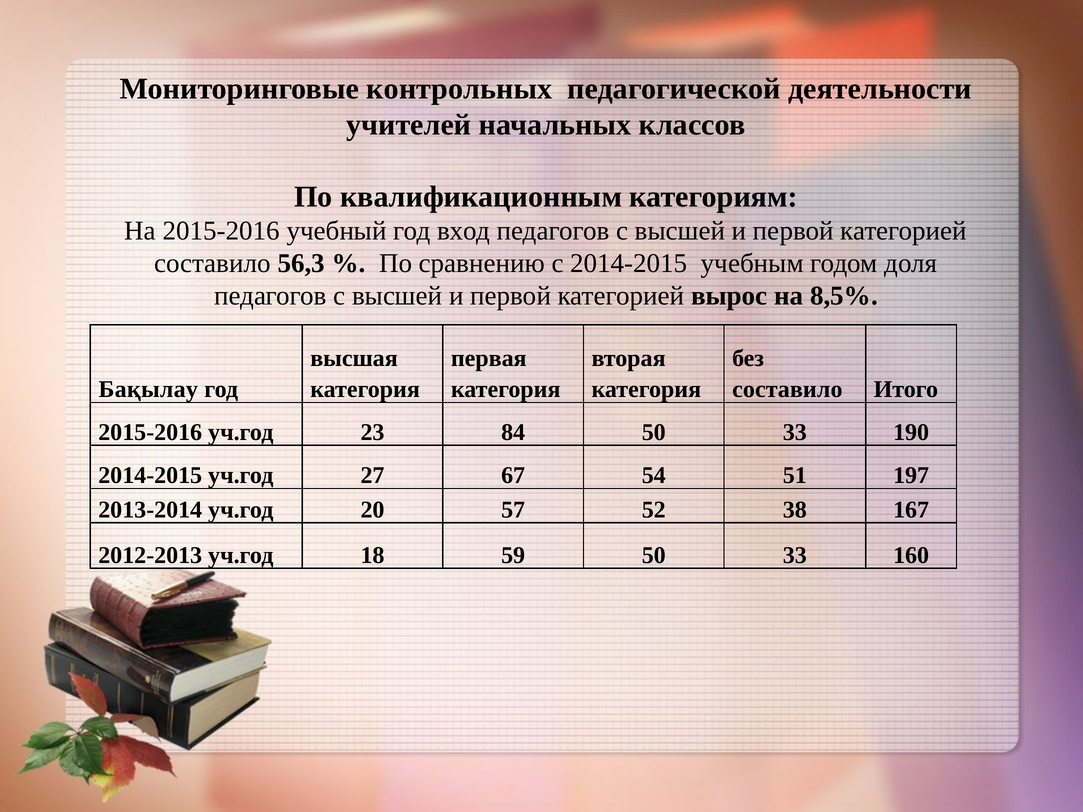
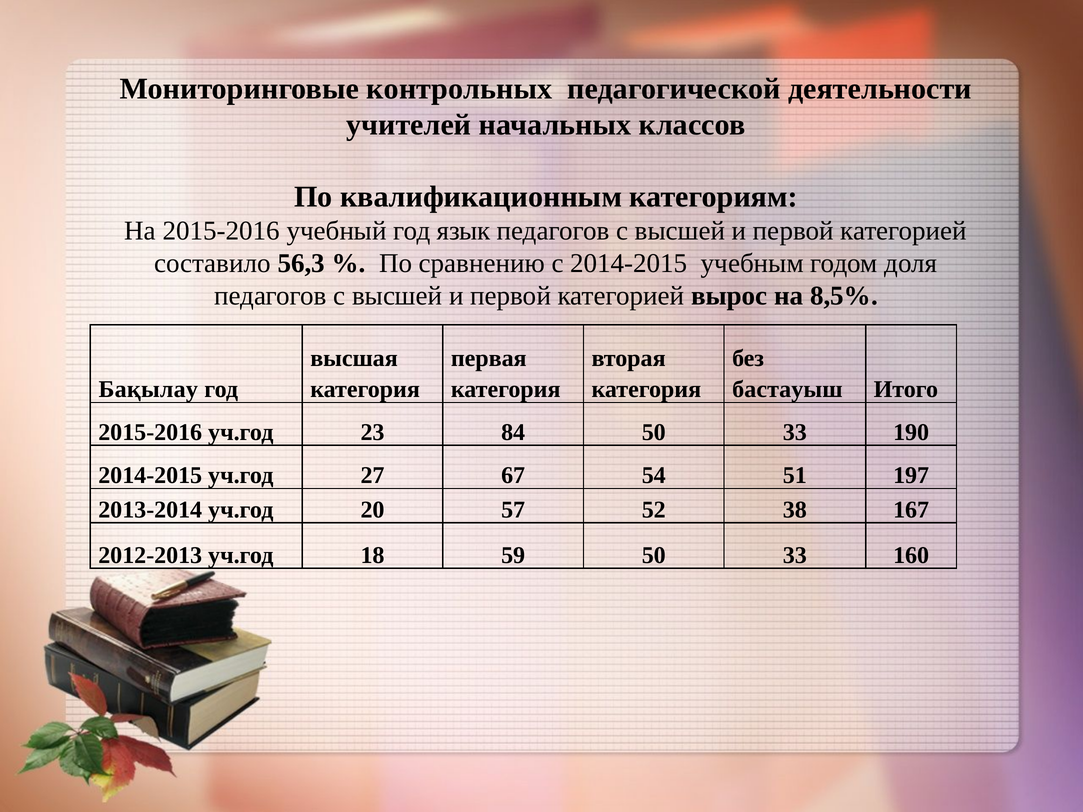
вход: вход -> язык
составило at (787, 389): составило -> бастауыш
